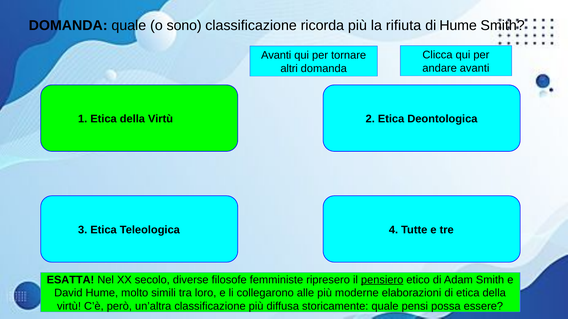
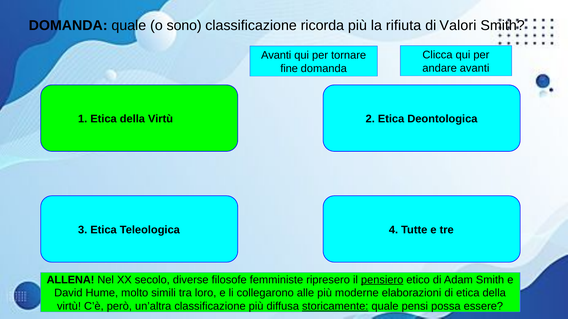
di Hume: Hume -> Valori
altri: altri -> fine
ESATTA: ESATTA -> ALLENA
storicamente underline: none -> present
